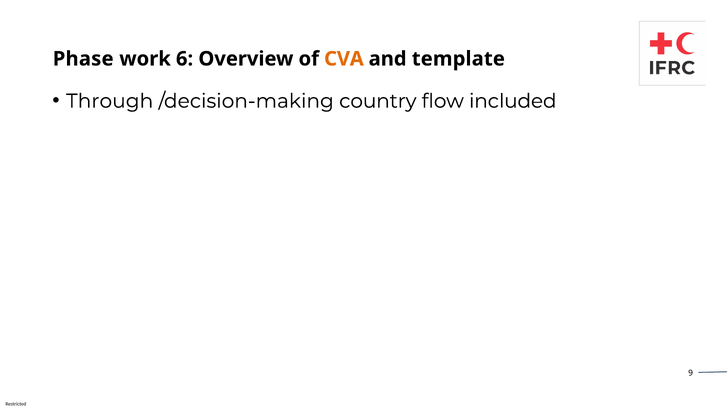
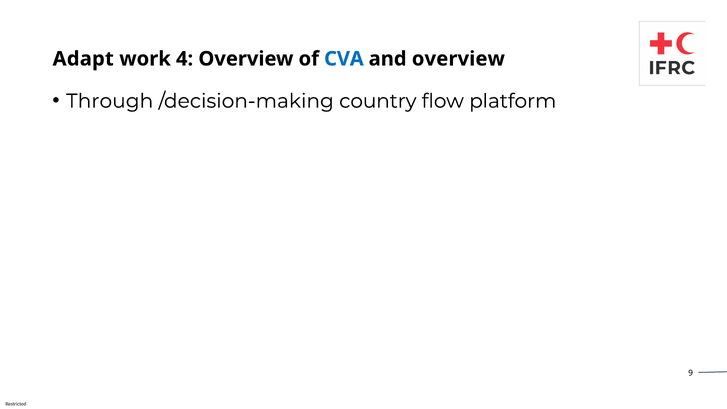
Phase: Phase -> Adapt
6: 6 -> 4
CVA colour: orange -> blue
and template: template -> overview
included: included -> platform
